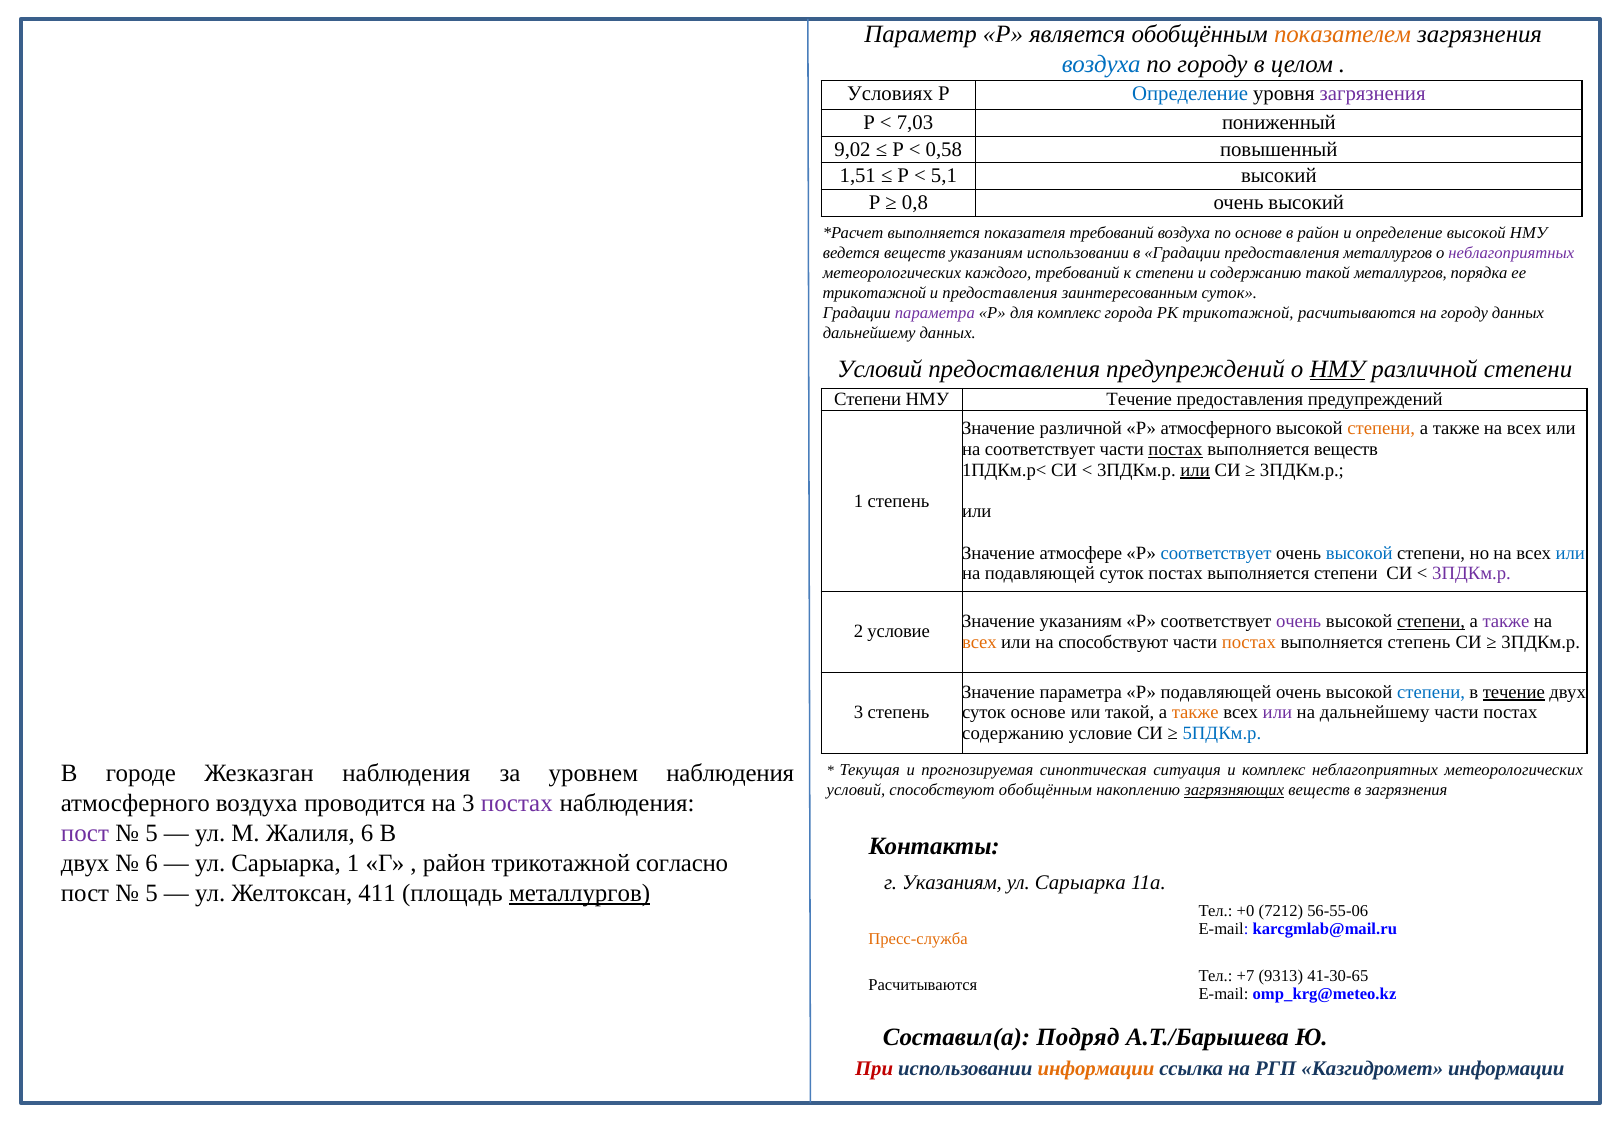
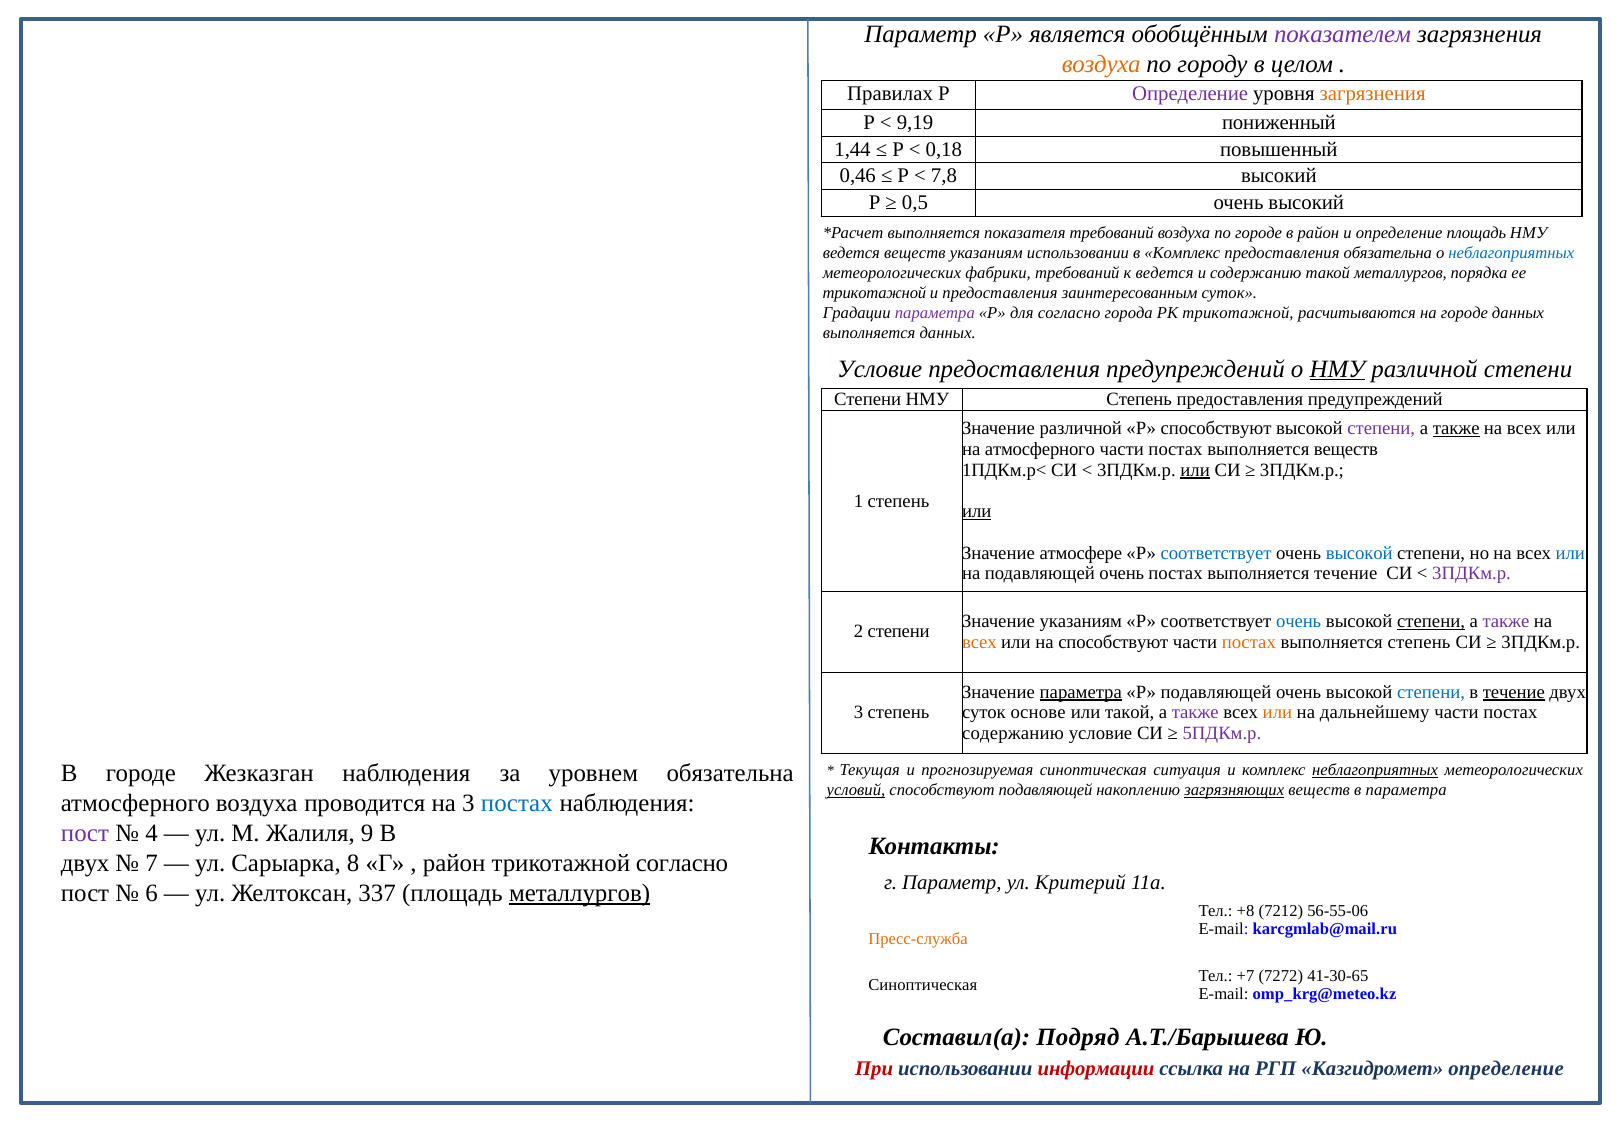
показателем colour: orange -> purple
воздуха at (1101, 64) colour: blue -> orange
Условиях: Условиях -> Правилах
Определение at (1190, 94) colour: blue -> purple
загрязнения at (1373, 94) colour: purple -> orange
7,03: 7,03 -> 9,19
9,02: 9,02 -> 1,44
0,58: 0,58 -> 0,18
1,51: 1,51 -> 0,46
5,1: 5,1 -> 7,8
0,8: 0,8 -> 0,5
по основе: основе -> городе
определение высокой: высокой -> площадь
в Градации: Градации -> Комплекс
предоставления металлургов: металлургов -> обязательна
неблагоприятных at (1511, 253) colour: purple -> blue
каждого: каждого -> фабрики
к степени: степени -> ведется
для комплекс: комплекс -> согласно
на городу: городу -> городе
дальнейшему at (869, 333): дальнейшему -> выполняется
Условий at (880, 369): Условий -> Условие
НМУ Течение: Течение -> Степень
Р атмосферного: атмосферного -> способствуют
степени at (1381, 429) colour: orange -> purple
также at (1456, 429) underline: none -> present
на соответствует: соответствует -> атмосферного
постах at (1176, 449) underline: present -> none
или at (977, 512) underline: none -> present
на подавляющей суток: суток -> очень
выполняется степени: степени -> течение
очень at (1299, 621) colour: purple -> blue
2 условие: условие -> степени
параметра at (1081, 692) underline: none -> present
также at (1195, 713) colour: orange -> purple
или at (1277, 713) colour: purple -> orange
5ПДКм.р colour: blue -> purple
уровнем наблюдения: наблюдения -> обязательна
неблагоприятных at (1375, 770) underline: none -> present
условий at (856, 790) underline: none -> present
способствуют обобщённым: обобщённым -> подавляющей
в загрязнения: загрязнения -> параметра
постах at (517, 804) colour: purple -> blue
5 at (152, 833): 5 -> 4
Жалиля 6: 6 -> 9
6 at (152, 863): 6 -> 7
Сарыарка 1: 1 -> 8
г Указаниям: Указаниям -> Параметр
Сарыарка at (1080, 883): Сарыарка -> Критерий
5 at (152, 893): 5 -> 6
411: 411 -> 337
+0: +0 -> +8
9313: 9313 -> 7272
Расчитываются at (923, 985): Расчитываются -> Синоптическая
информации at (1096, 1069) colour: orange -> red
Казгидромет информации: информации -> определение
